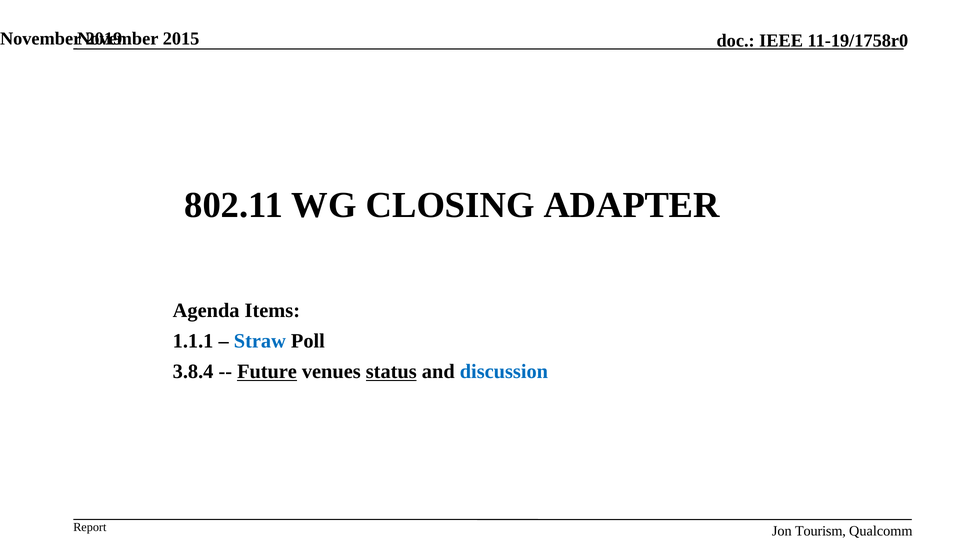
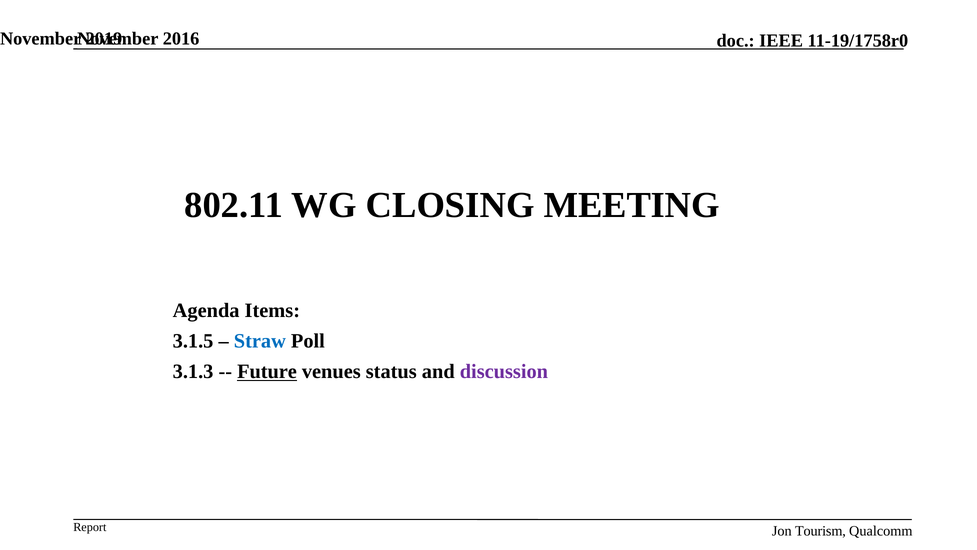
2015: 2015 -> 2016
ADAPTER: ADAPTER -> MEETING
1.1.1: 1.1.1 -> 3.1.5
3.8.4: 3.8.4 -> 3.1.3
status underline: present -> none
discussion colour: blue -> purple
